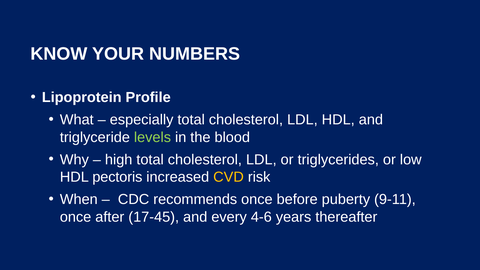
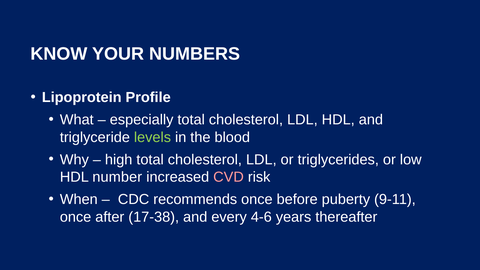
pectoris: pectoris -> number
CVD colour: yellow -> pink
17-45: 17-45 -> 17-38
